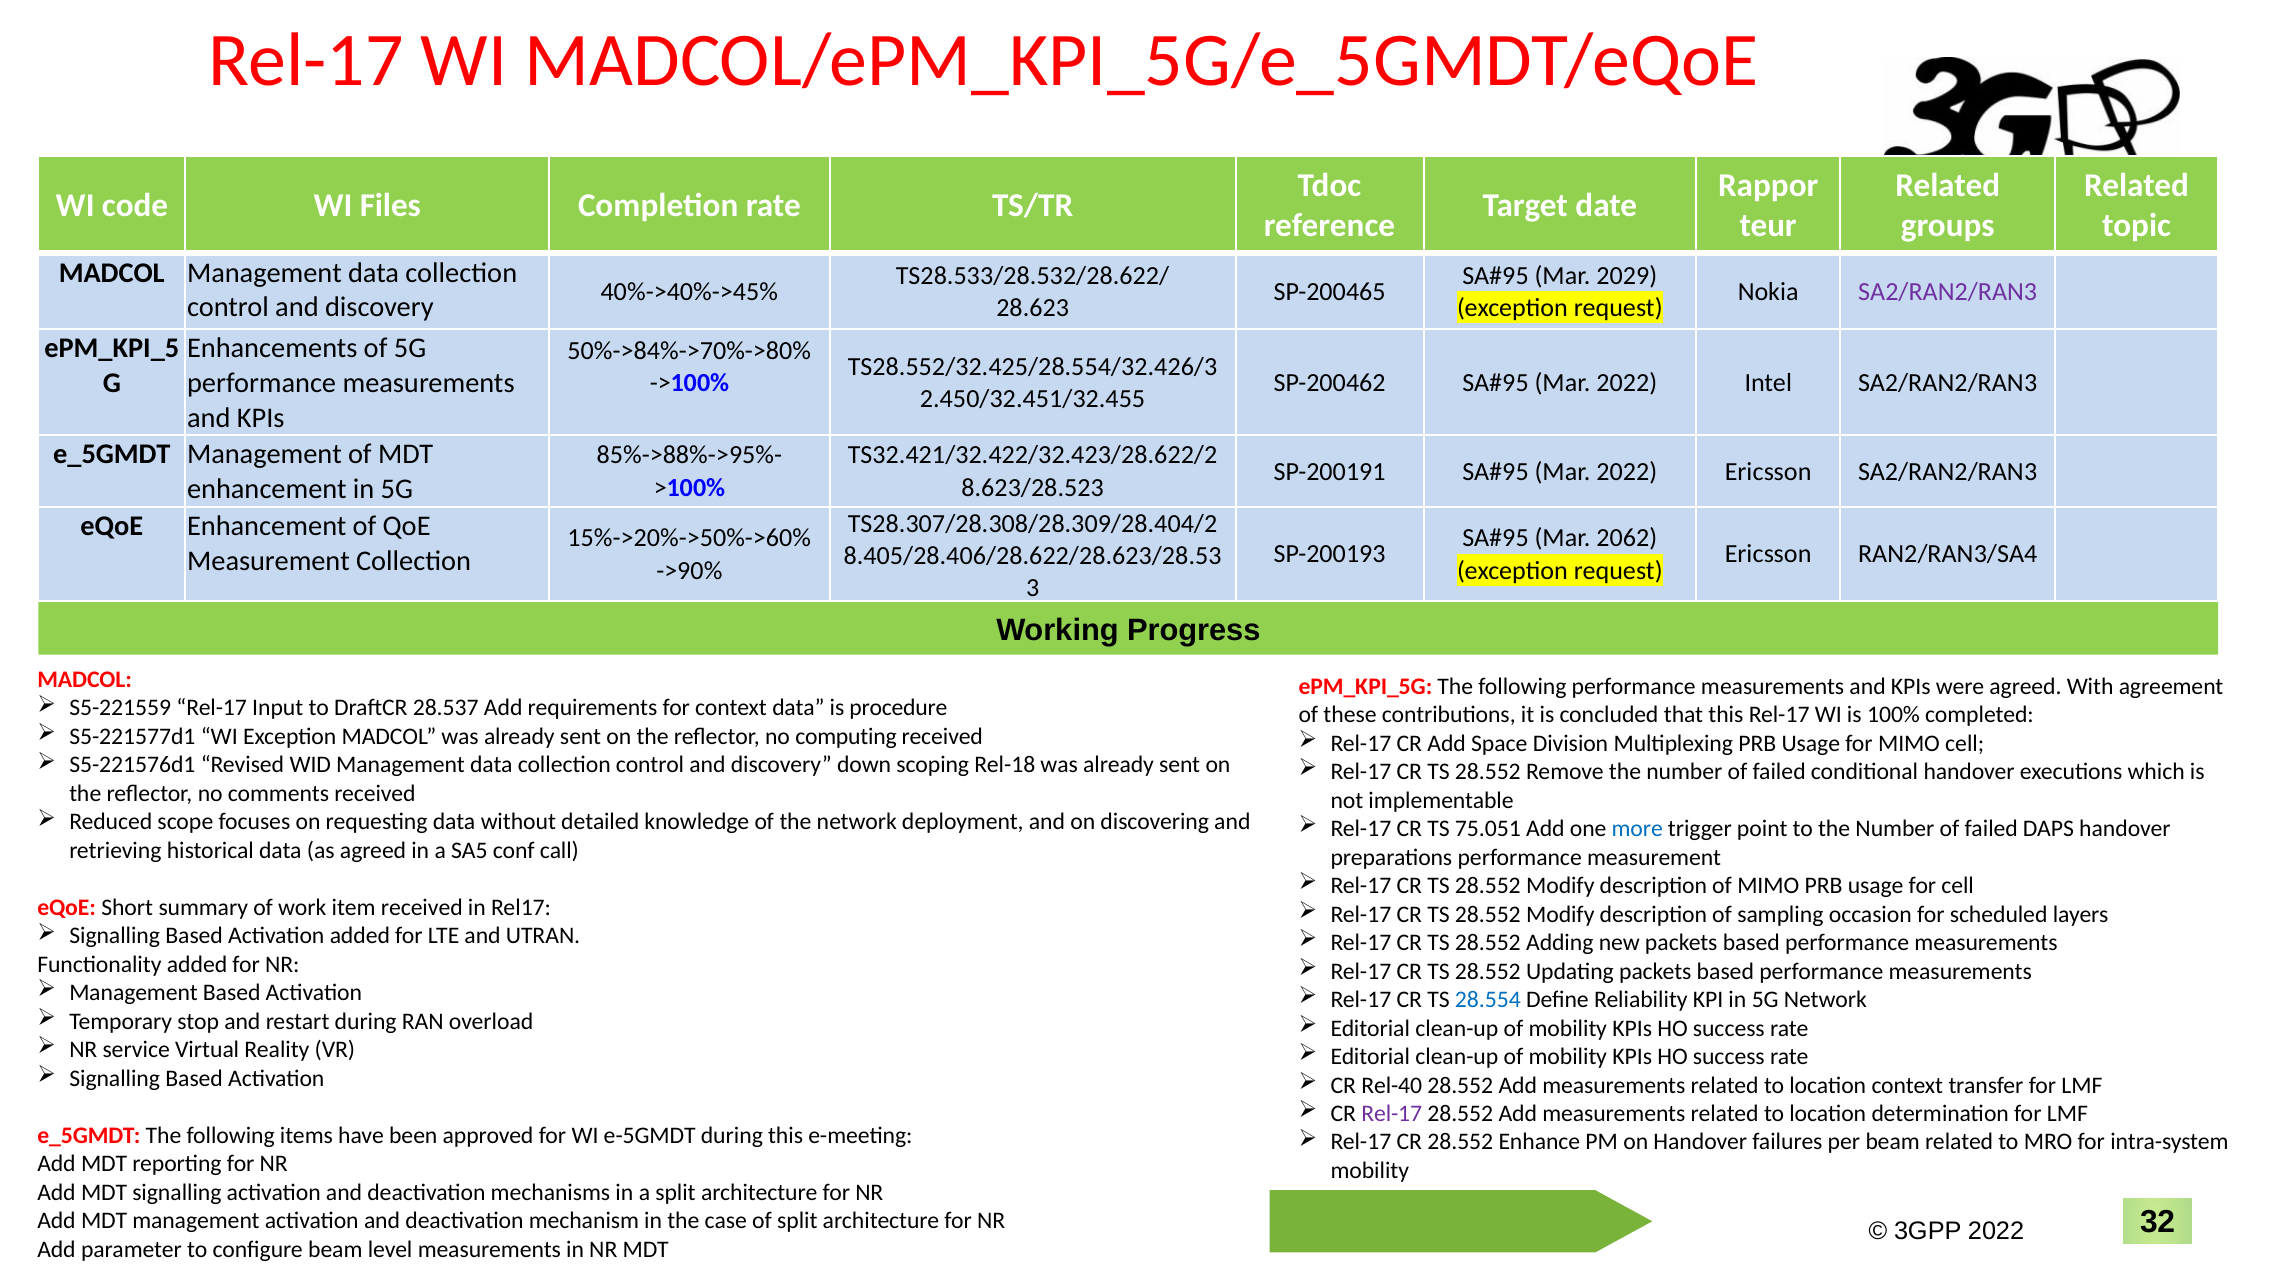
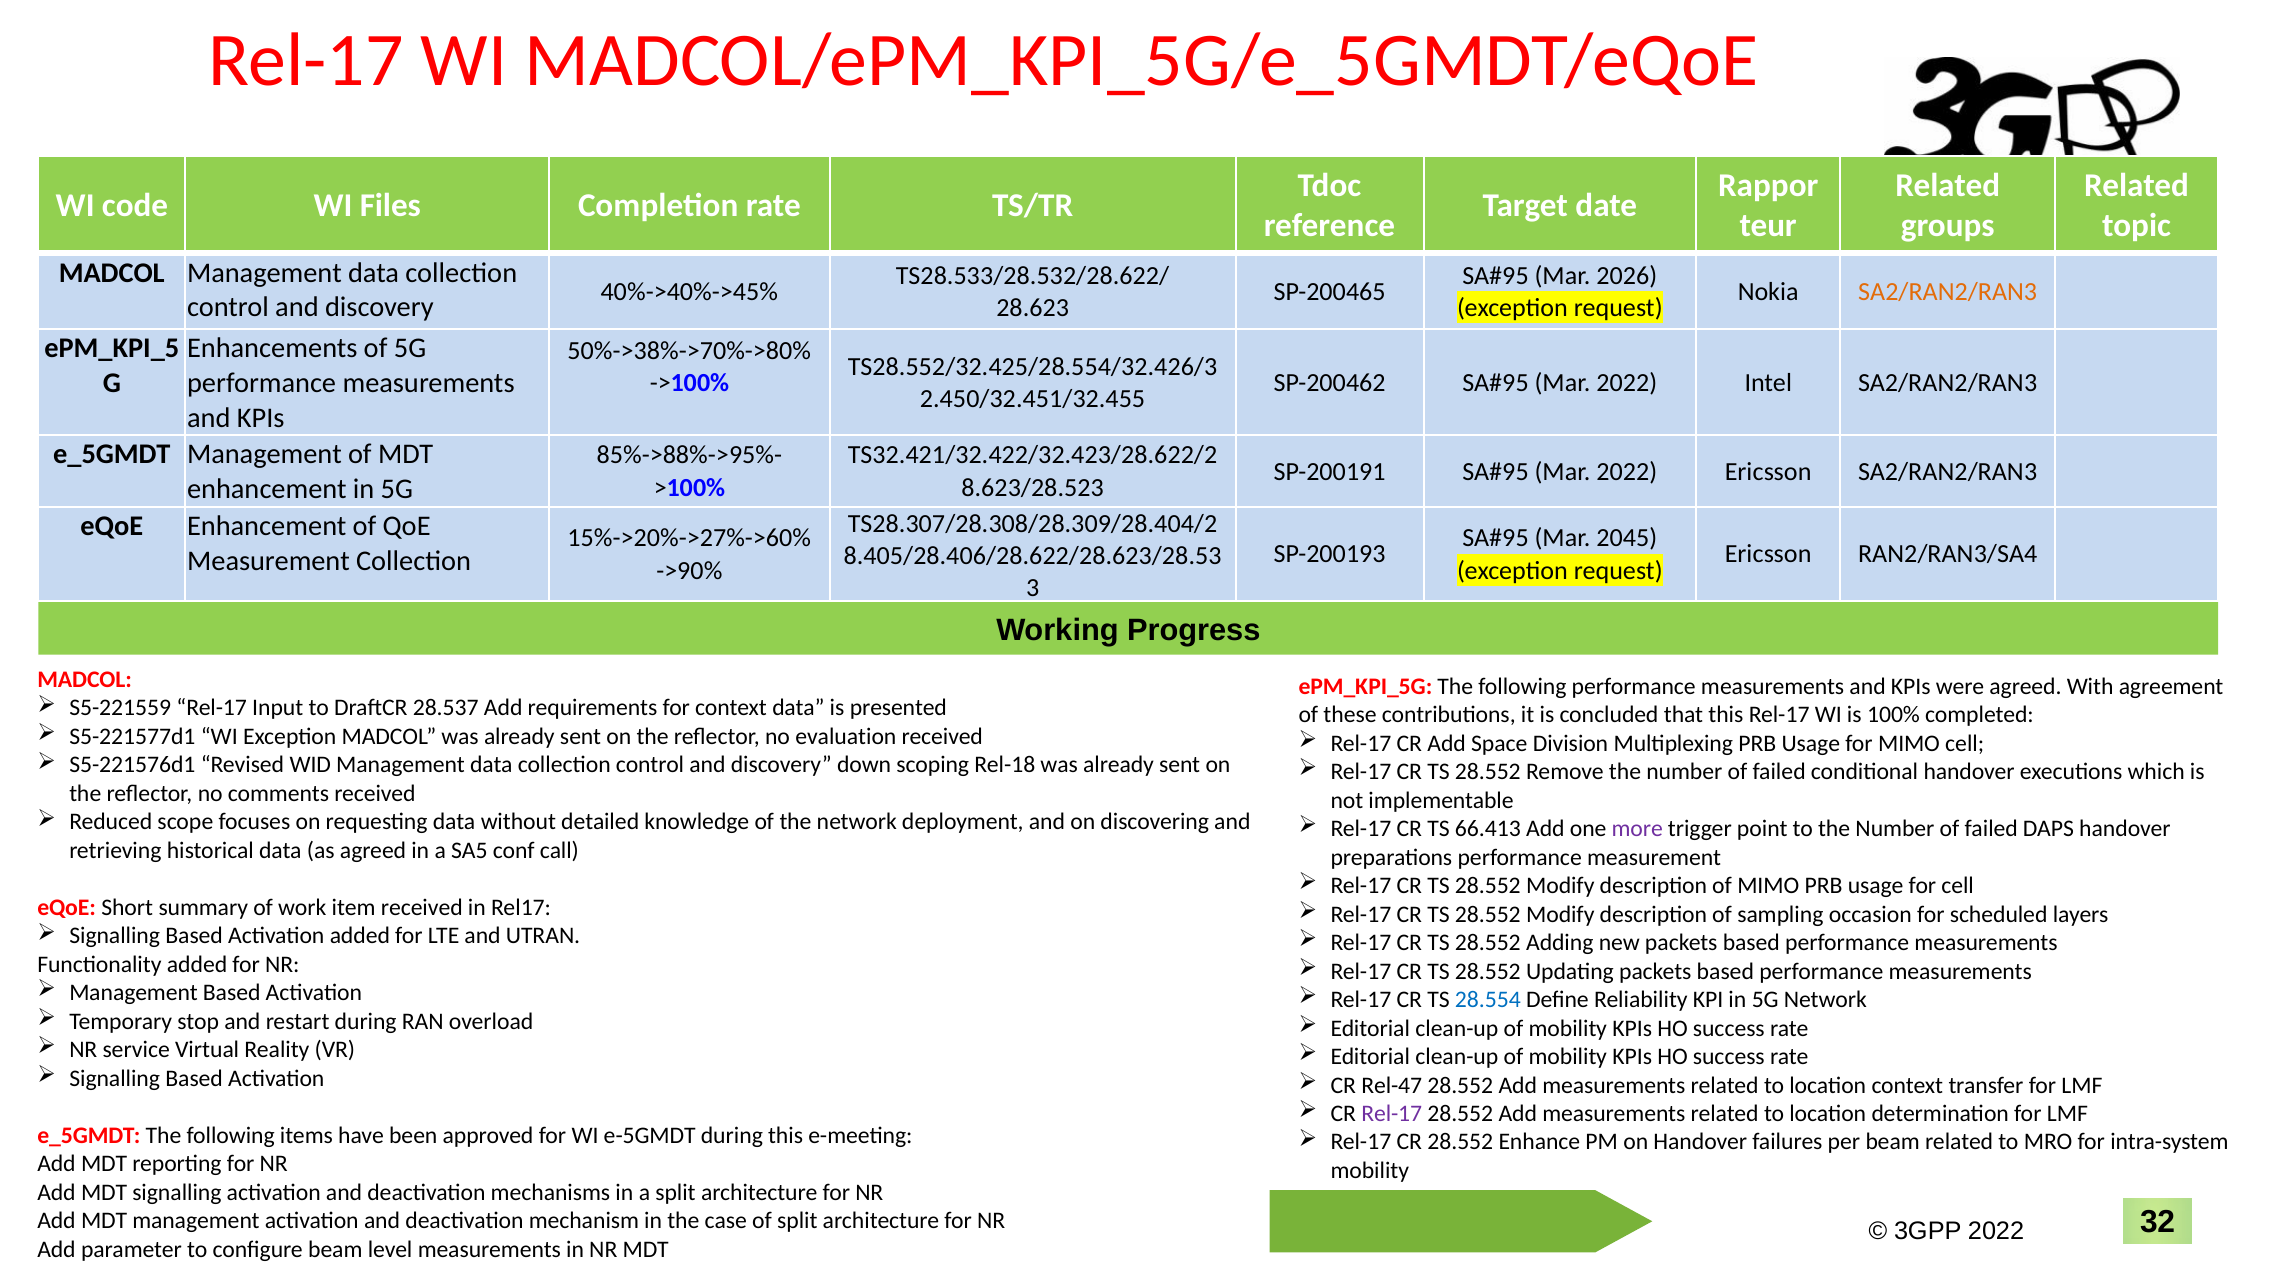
2029: 2029 -> 2026
SA2/RAN2/RAN3 at (1948, 292) colour: purple -> orange
50%->84%->70%->80%: 50%->84%->70%->80% -> 50%->38%->70%->80%
15%->20%->50%->60%: 15%->20%->50%->60% -> 15%->20%->27%->60%
2062: 2062 -> 2045
procedure: procedure -> presented
computing: computing -> evaluation
75.051: 75.051 -> 66.413
more colour: blue -> purple
Rel-40: Rel-40 -> Rel-47
